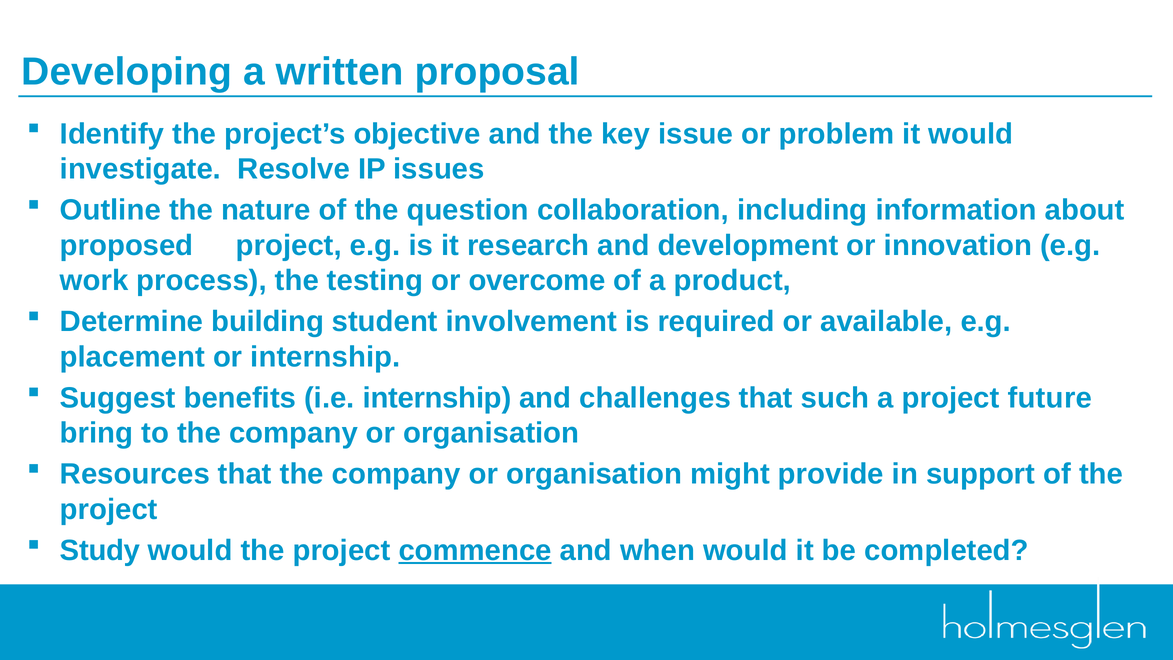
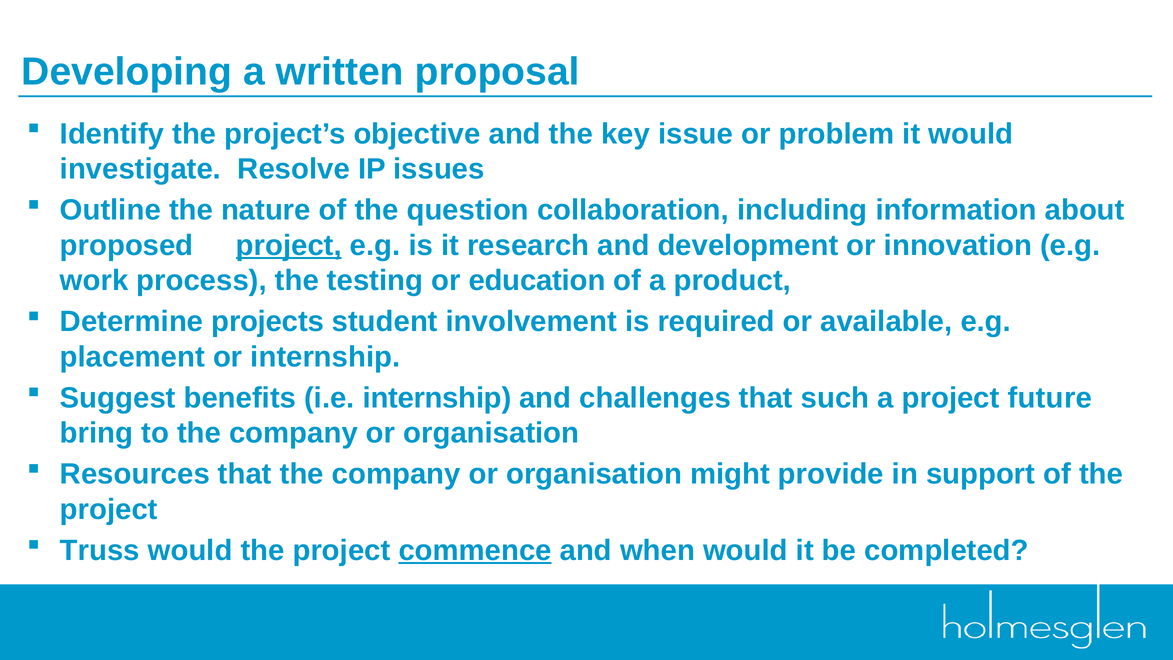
project at (289, 245) underline: none -> present
overcome: overcome -> education
building: building -> projects
Study: Study -> Truss
